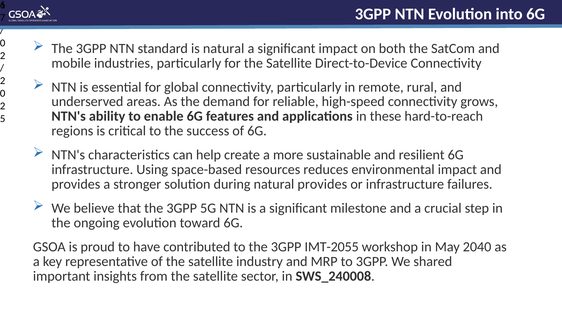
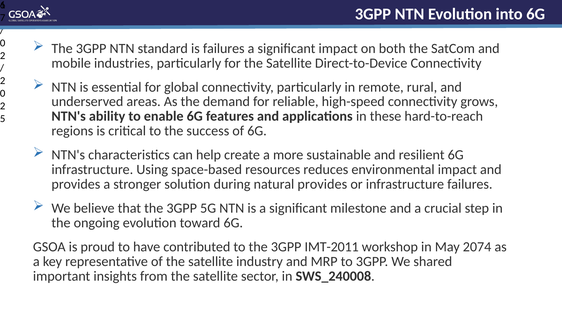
is natural: natural -> failures
IMT-2055: IMT-2055 -> IMT-2011
2040: 2040 -> 2074
